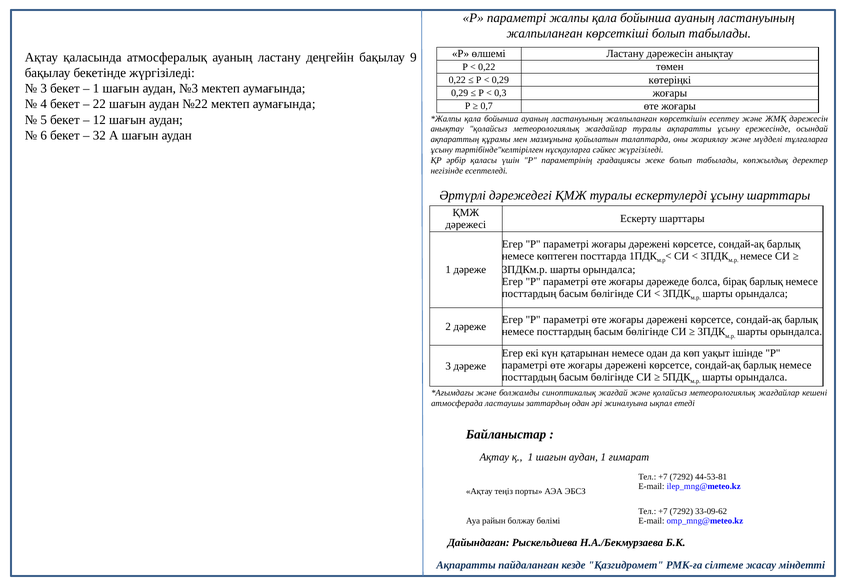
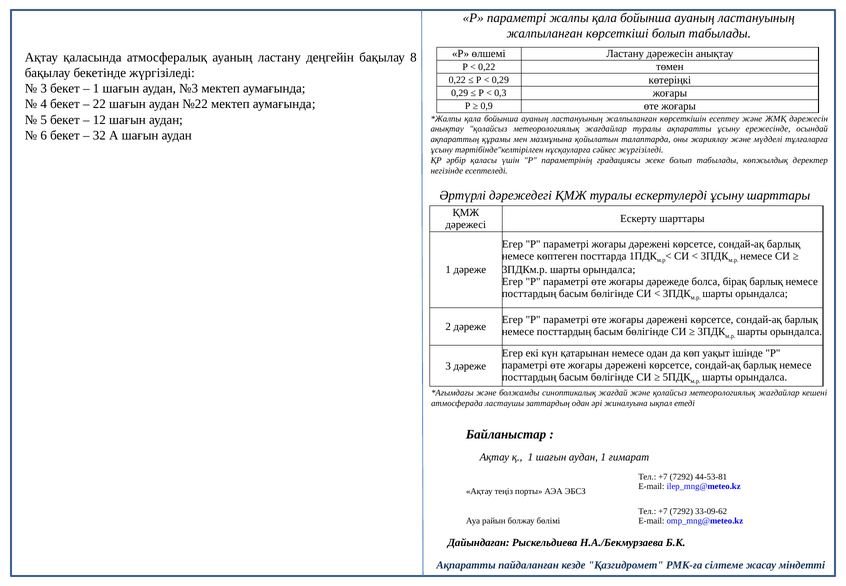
9: 9 -> 8
0,7: 0,7 -> 0,9
